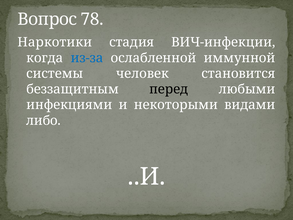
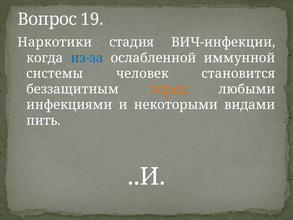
78: 78 -> 19
перед colour: black -> orange
либо: либо -> пить
